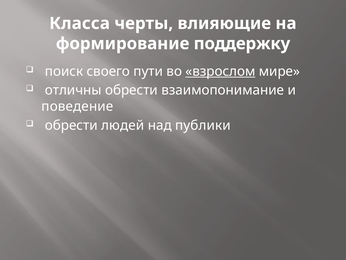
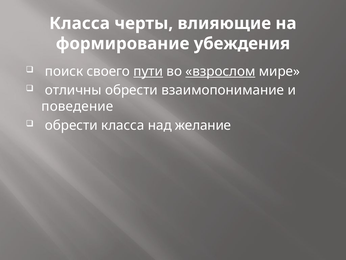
поддержку: поддержку -> убеждения
пути underline: none -> present
обрести людей: людей -> класса
публики: публики -> желание
